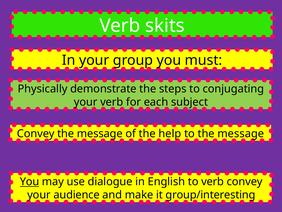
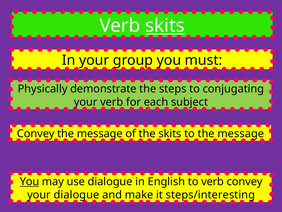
skits at (165, 26) underline: none -> present
the help: help -> skits
your audience: audience -> dialogue
group/interesting: group/interesting -> steps/interesting
